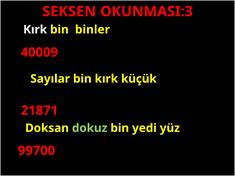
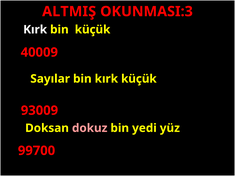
SEKSEN: SEKSEN -> ALTMIŞ
bin binler: binler -> küçük
21871: 21871 -> 93009
dokuz colour: light green -> pink
